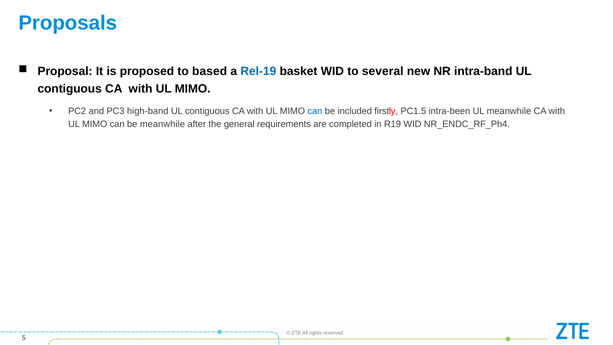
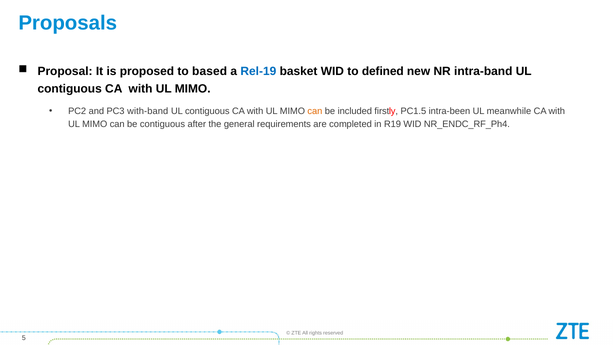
several: several -> defined
high-band: high-band -> with-band
can at (315, 111) colour: blue -> orange
be meanwhile: meanwhile -> contiguous
